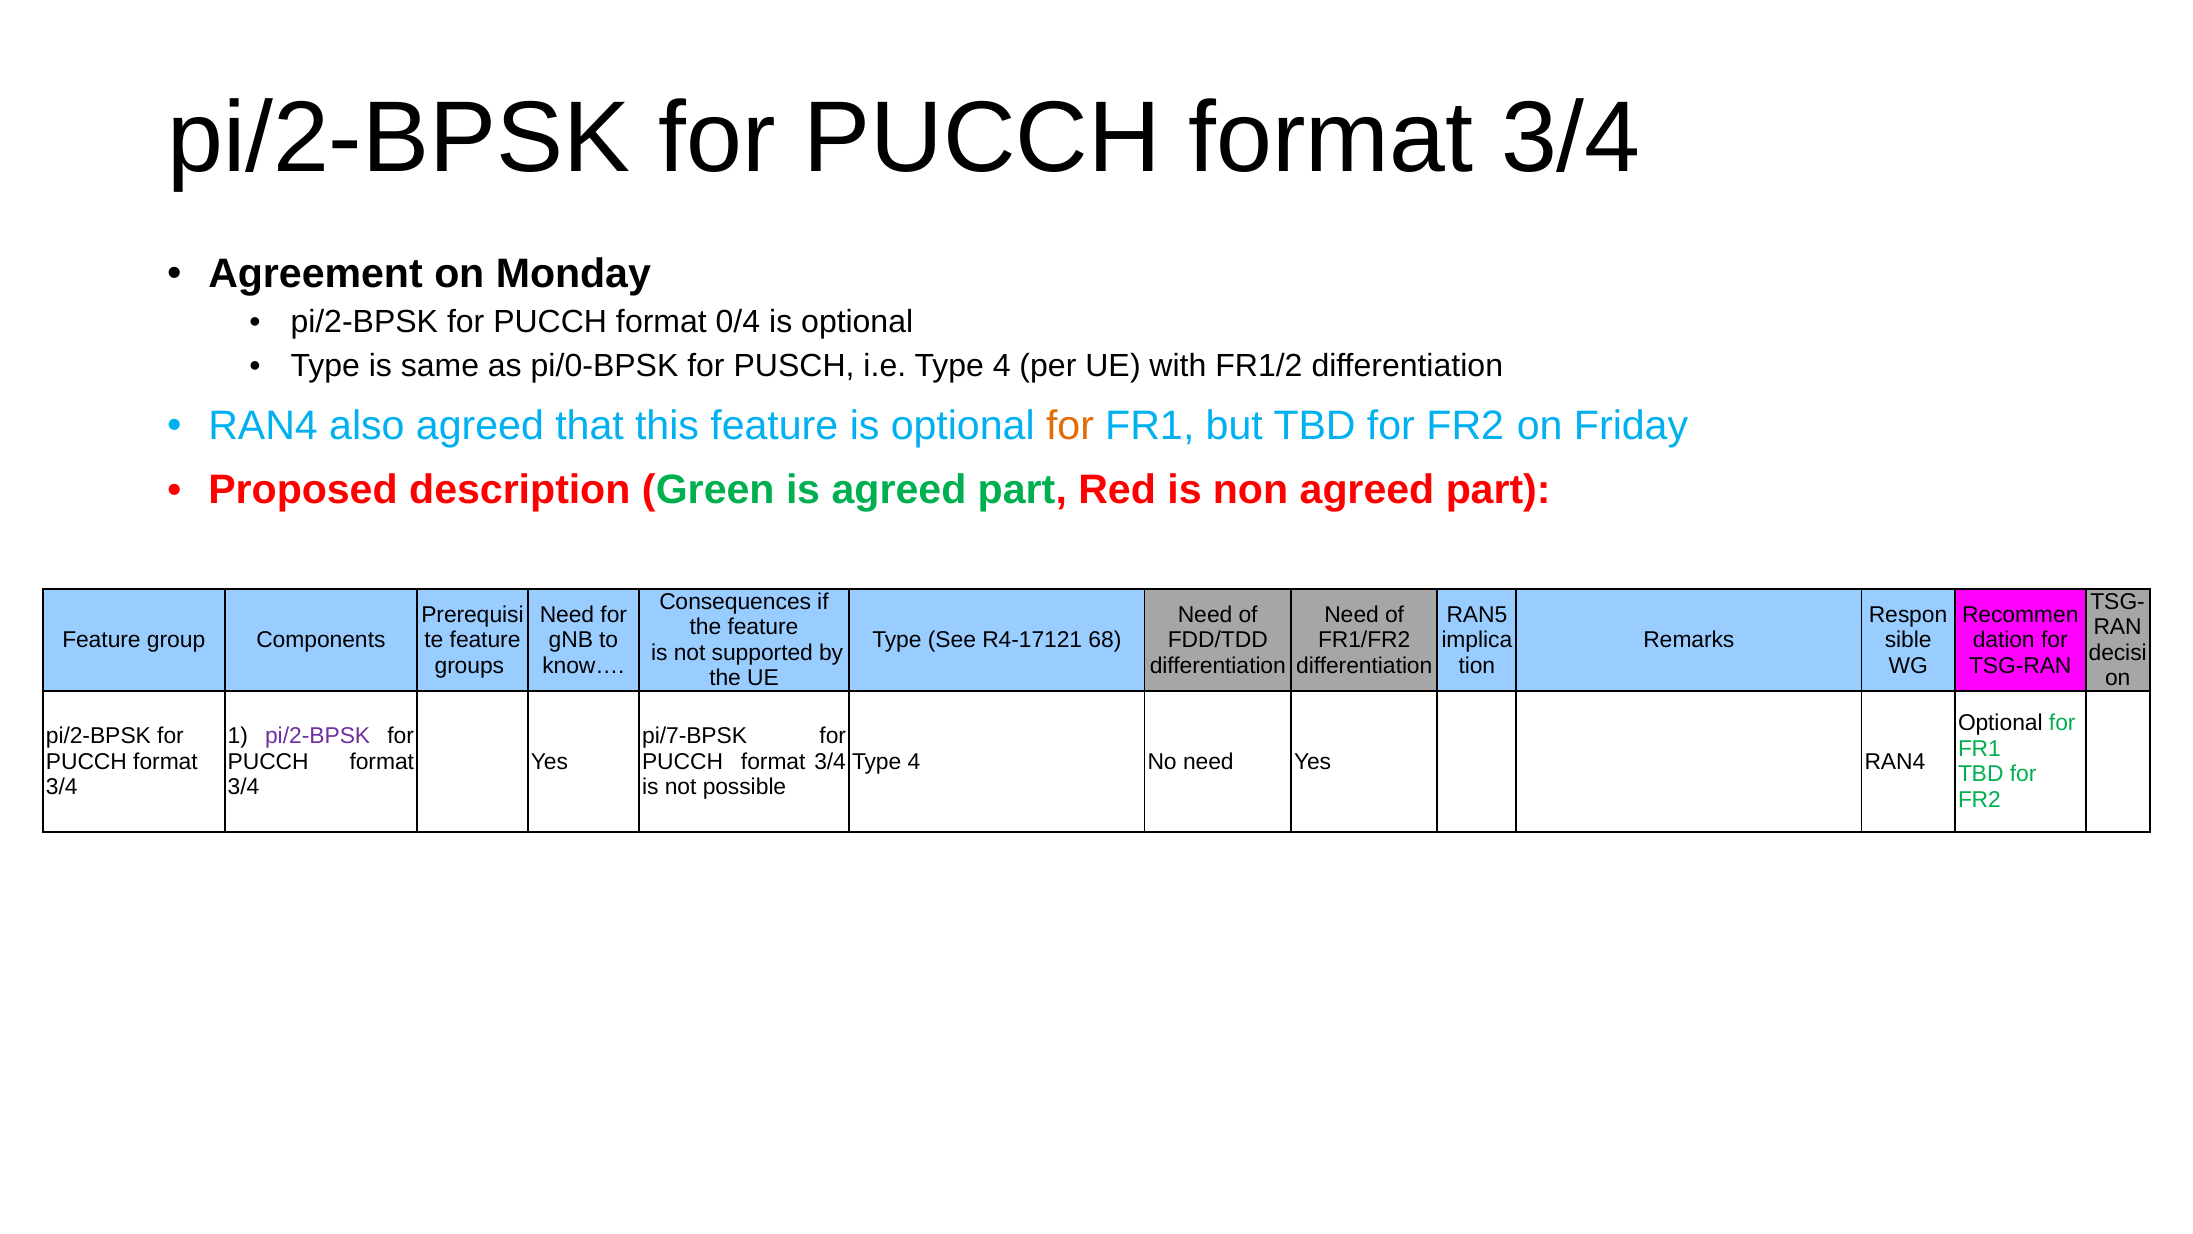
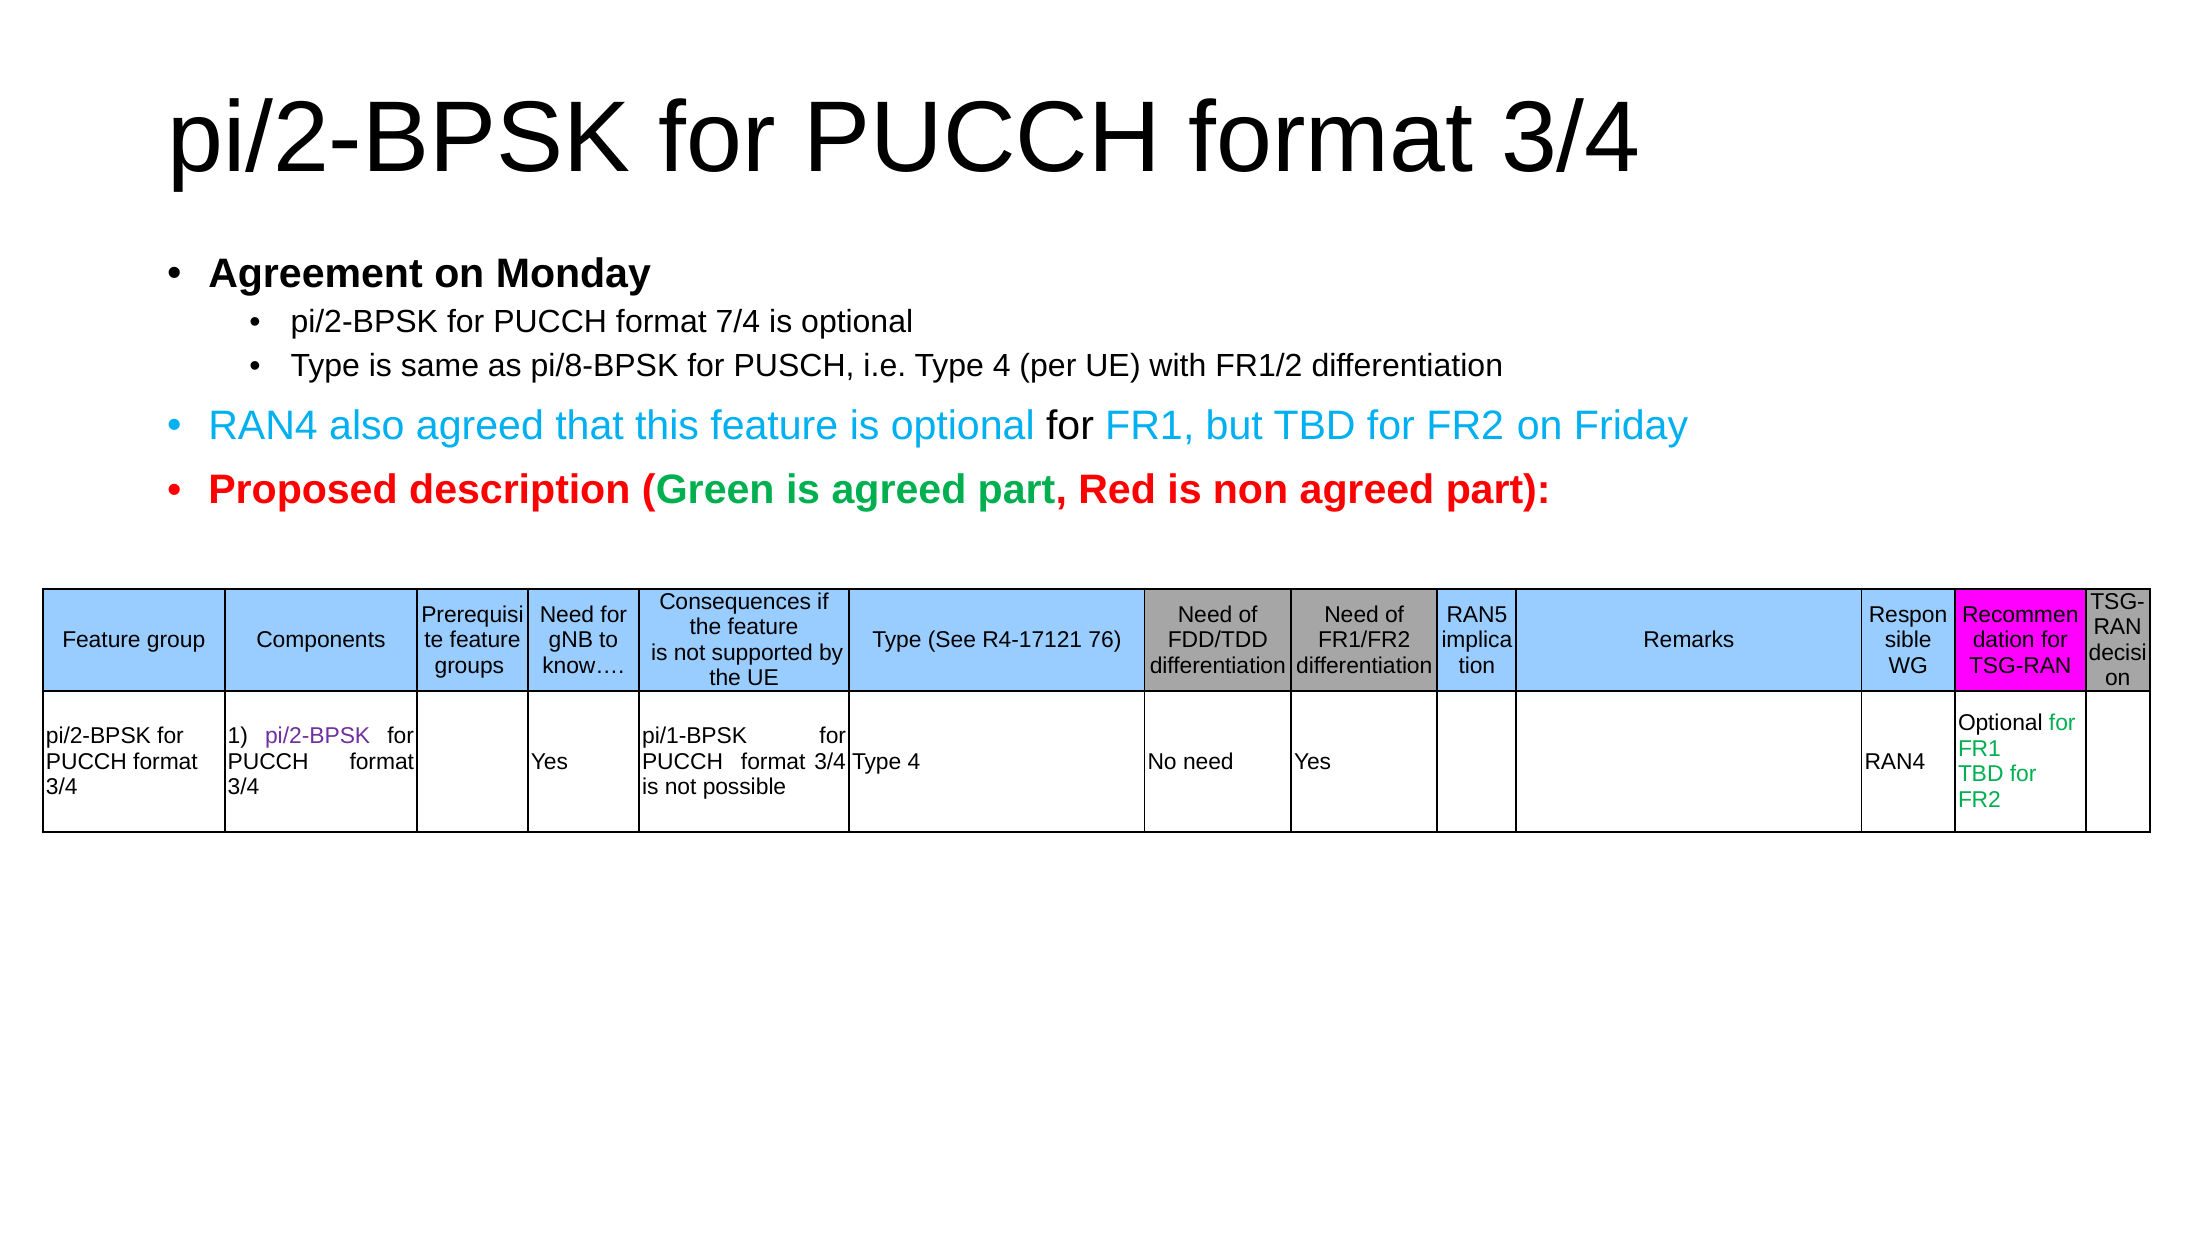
0/4: 0/4 -> 7/4
pi/0-BPSK: pi/0-BPSK -> pi/8-BPSK
for at (1070, 426) colour: orange -> black
68: 68 -> 76
pi/7-BPSK: pi/7-BPSK -> pi/1-BPSK
